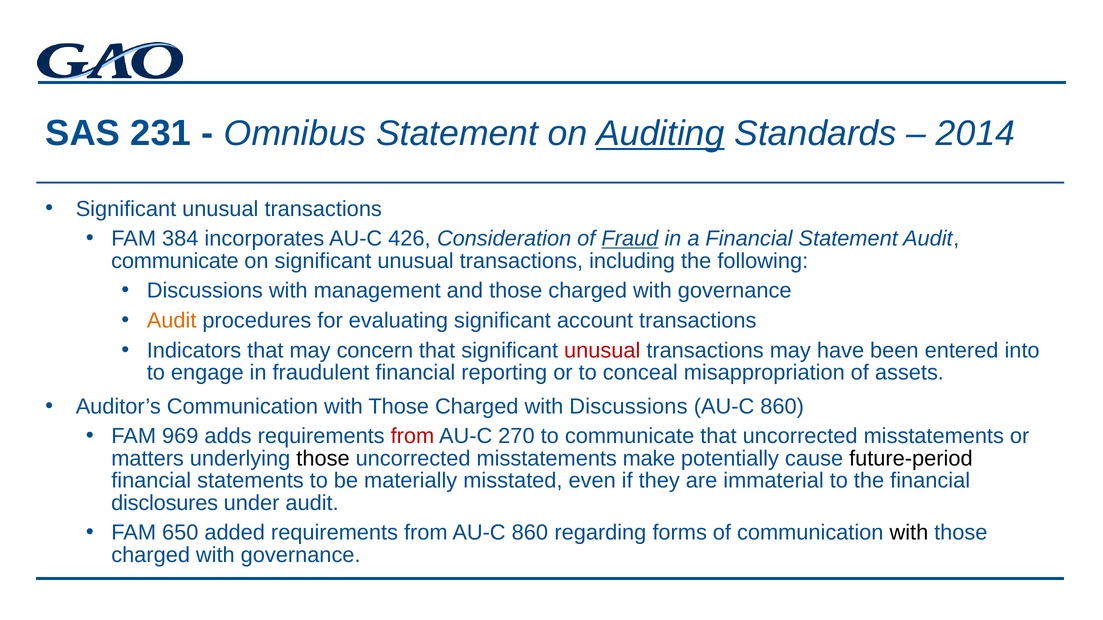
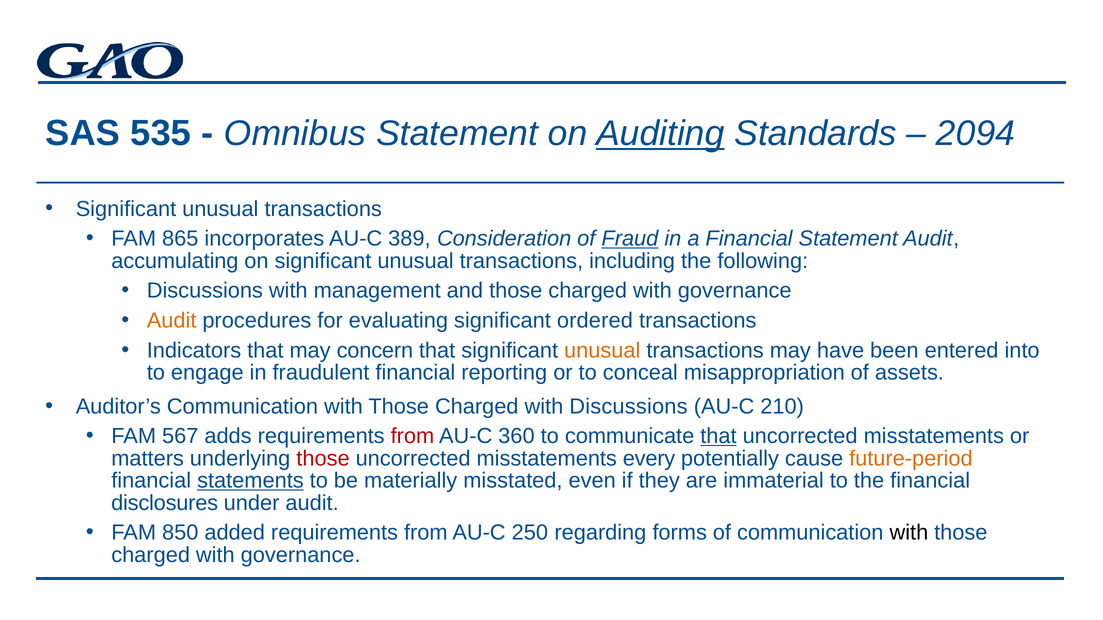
231: 231 -> 535
2014: 2014 -> 2094
384: 384 -> 865
426: 426 -> 389
communicate at (175, 261): communicate -> accumulating
account: account -> ordered
unusual at (602, 351) colour: red -> orange
860 at (782, 407): 860 -> 210
969: 969 -> 567
270: 270 -> 360
that at (718, 437) underline: none -> present
those at (323, 459) colour: black -> red
make: make -> every
future-period colour: black -> orange
statements underline: none -> present
650: 650 -> 850
from AU-C 860: 860 -> 250
